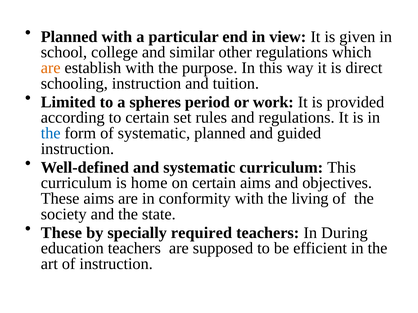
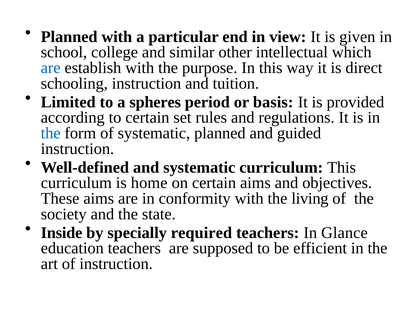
other regulations: regulations -> intellectual
are at (51, 68) colour: orange -> blue
work: work -> basis
These at (61, 233): These -> Inside
During: During -> Glance
